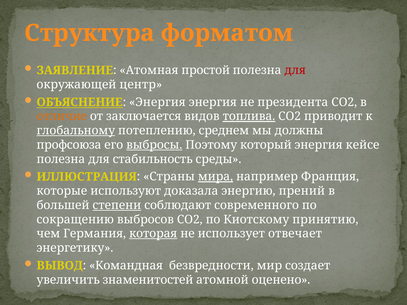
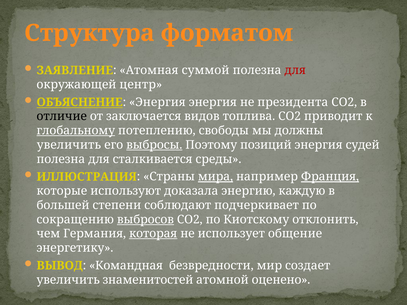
простой: простой -> суммой
отличие colour: orange -> black
топлива underline: present -> none
среднем: среднем -> свободы
профсоюза at (69, 145): профсоюза -> увеличить
который: который -> позиций
кейсе: кейсе -> судей
стабильность: стабильность -> сталкивается
Франция underline: none -> present
прений: прений -> каждую
степени underline: present -> none
современного: современного -> подчеркивает
выбросов underline: none -> present
принятию: принятию -> отклонить
отвечает: отвечает -> общение
